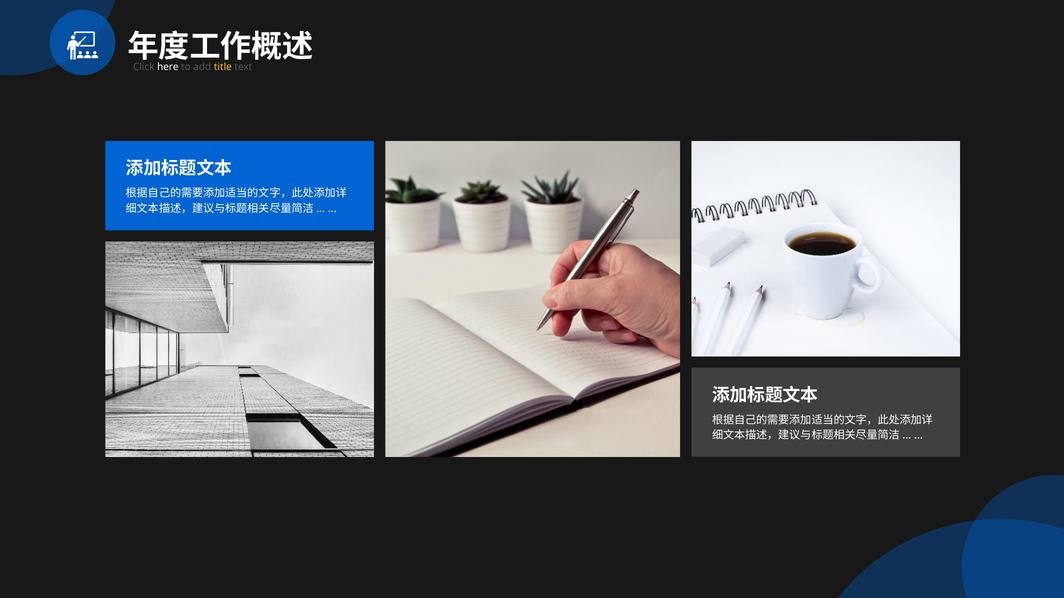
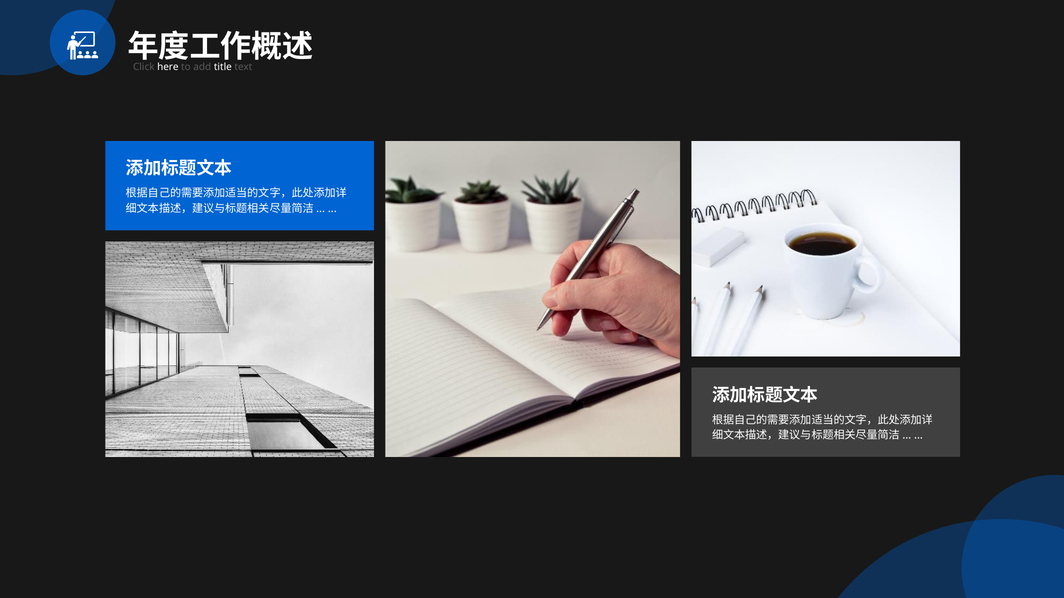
title colour: yellow -> white
